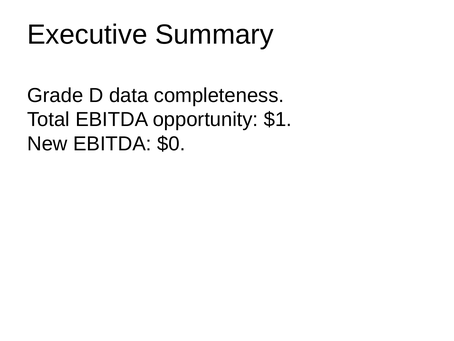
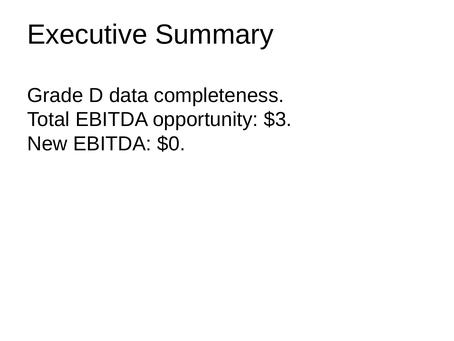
$1: $1 -> $3
